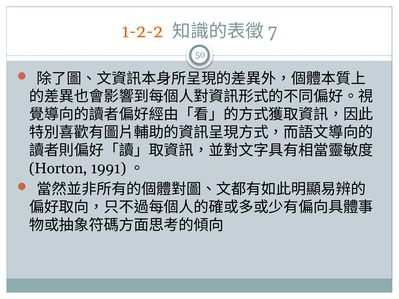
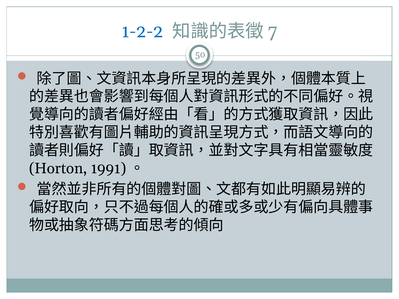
1-2-2 colour: orange -> blue
